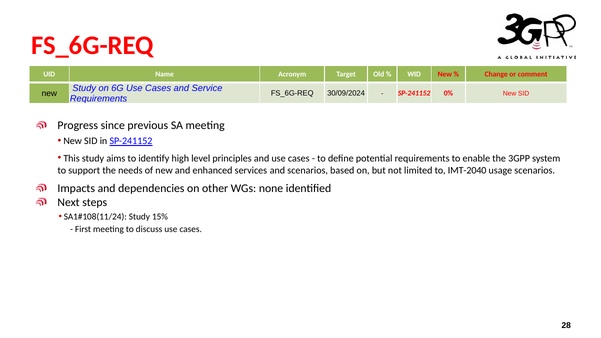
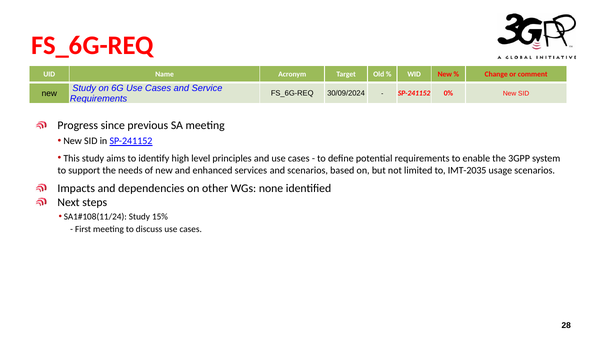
IMT-2040: IMT-2040 -> IMT-2035
